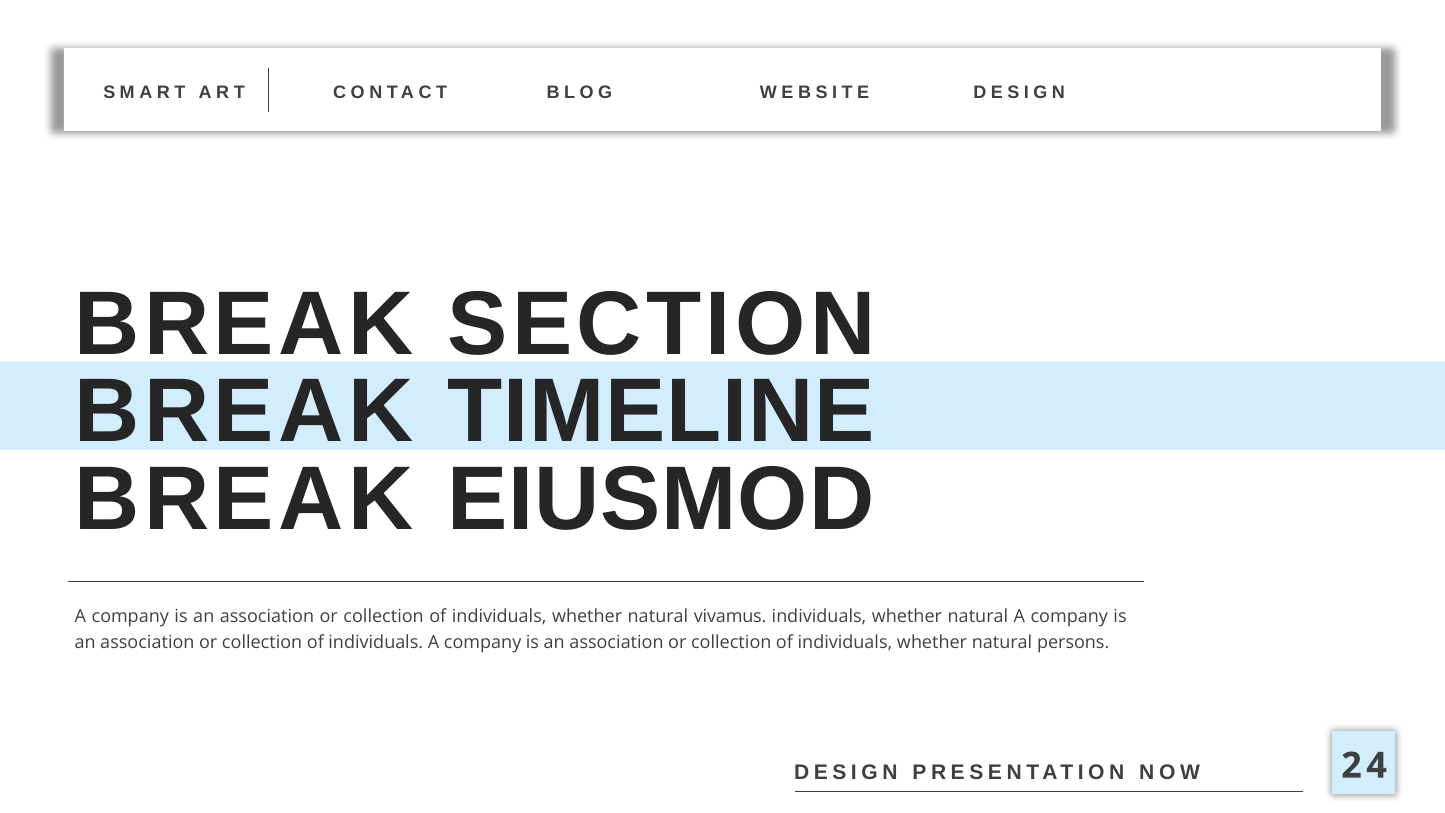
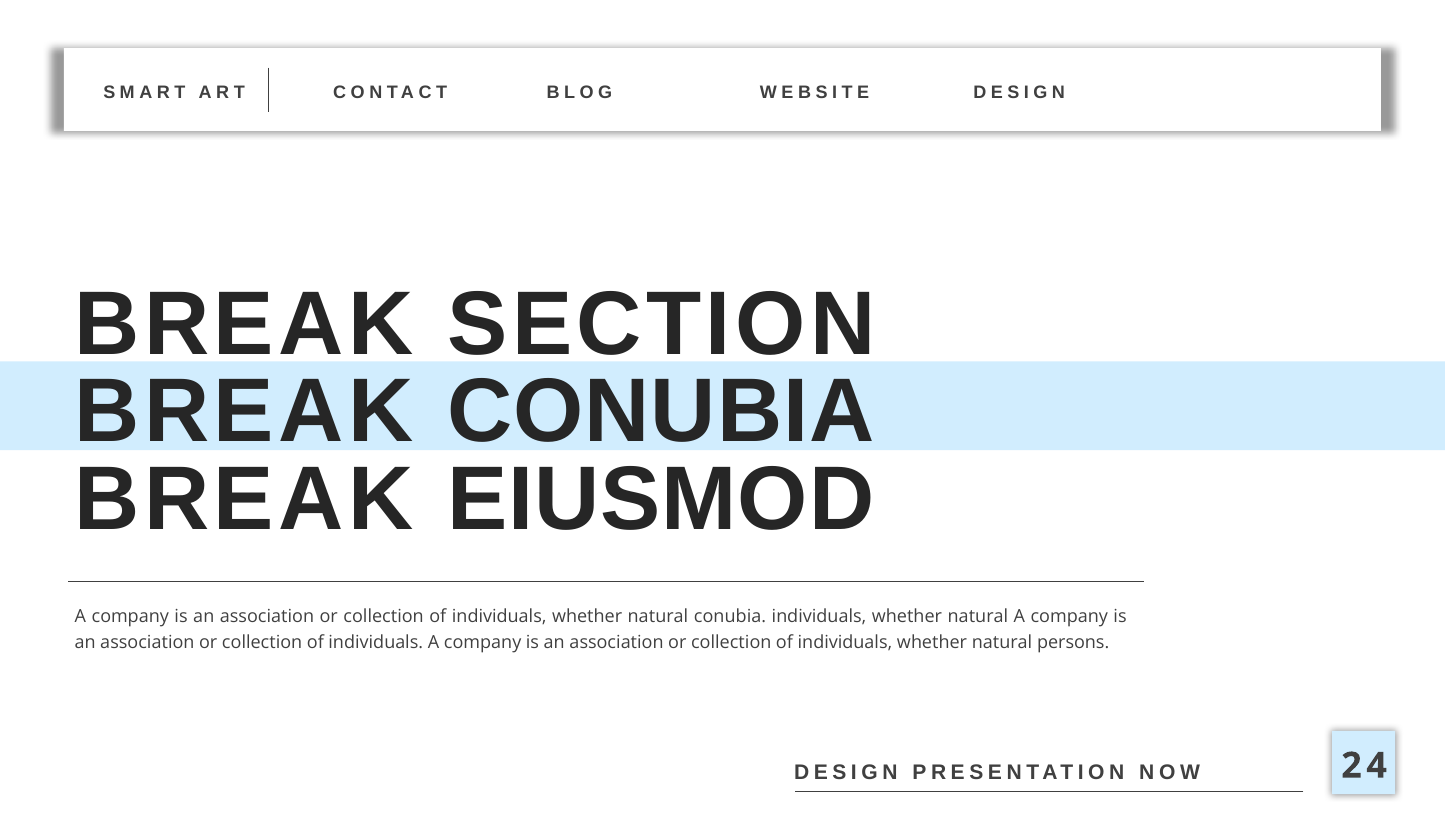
BREAK TIMELINE: TIMELINE -> CONUBIA
natural vivamus: vivamus -> conubia
